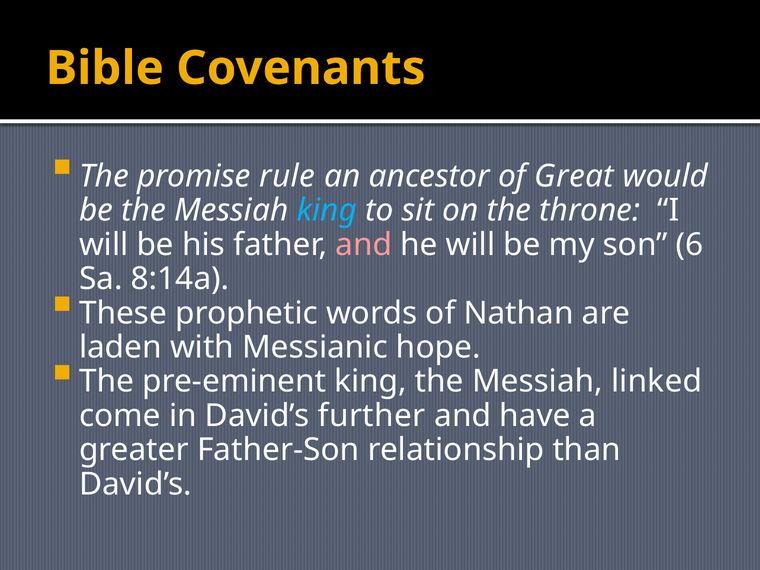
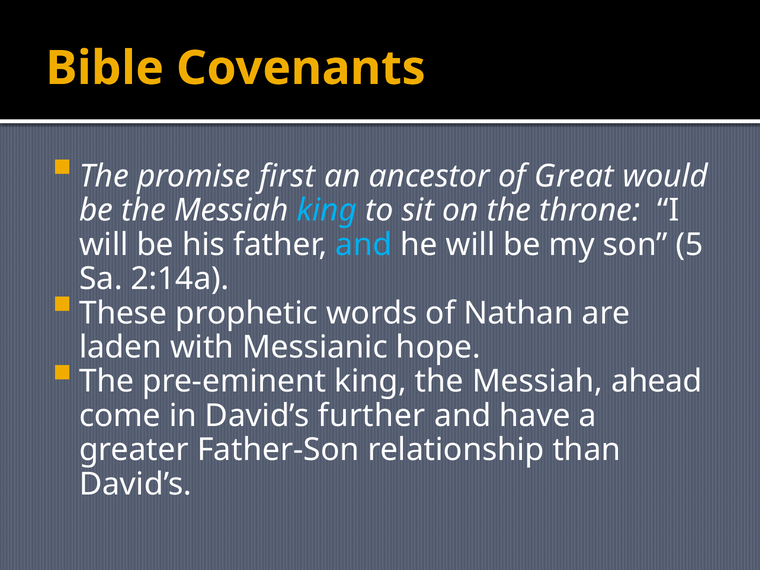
rule: rule -> first
and at (364, 245) colour: pink -> light blue
6: 6 -> 5
8:14a: 8:14a -> 2:14a
linked: linked -> ahead
